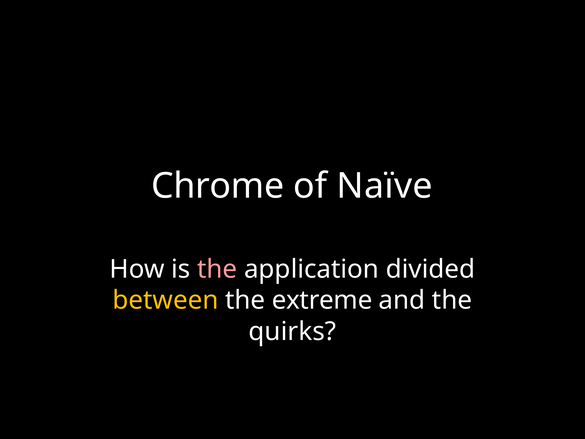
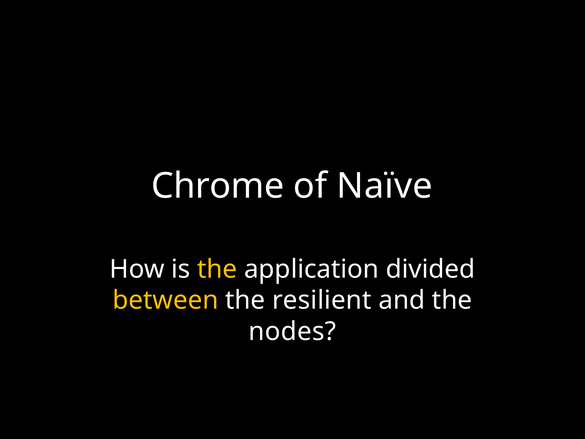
the at (217, 269) colour: pink -> yellow
extreme: extreme -> resilient
quirks: quirks -> nodes
